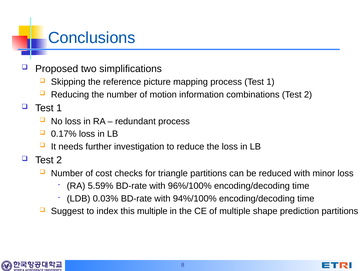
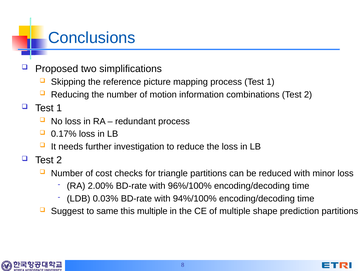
5.59%: 5.59% -> 2.00%
index: index -> same
